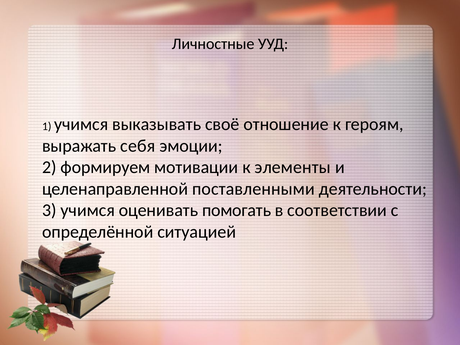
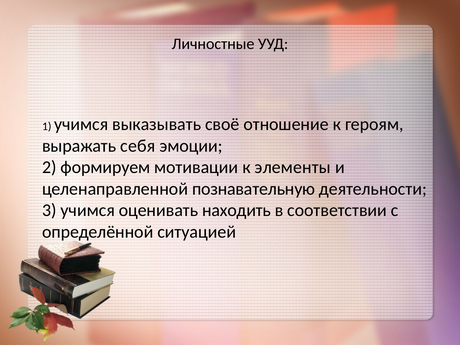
поставленными: поставленными -> познавательную
помогать: помогать -> находить
